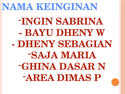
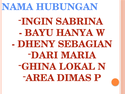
KEINGINAN: KEINGINAN -> HUBUNGAN
BAYU DHENY: DHENY -> HANYA
SAJA: SAJA -> DARI
DASAR: DASAR -> LOKAL
